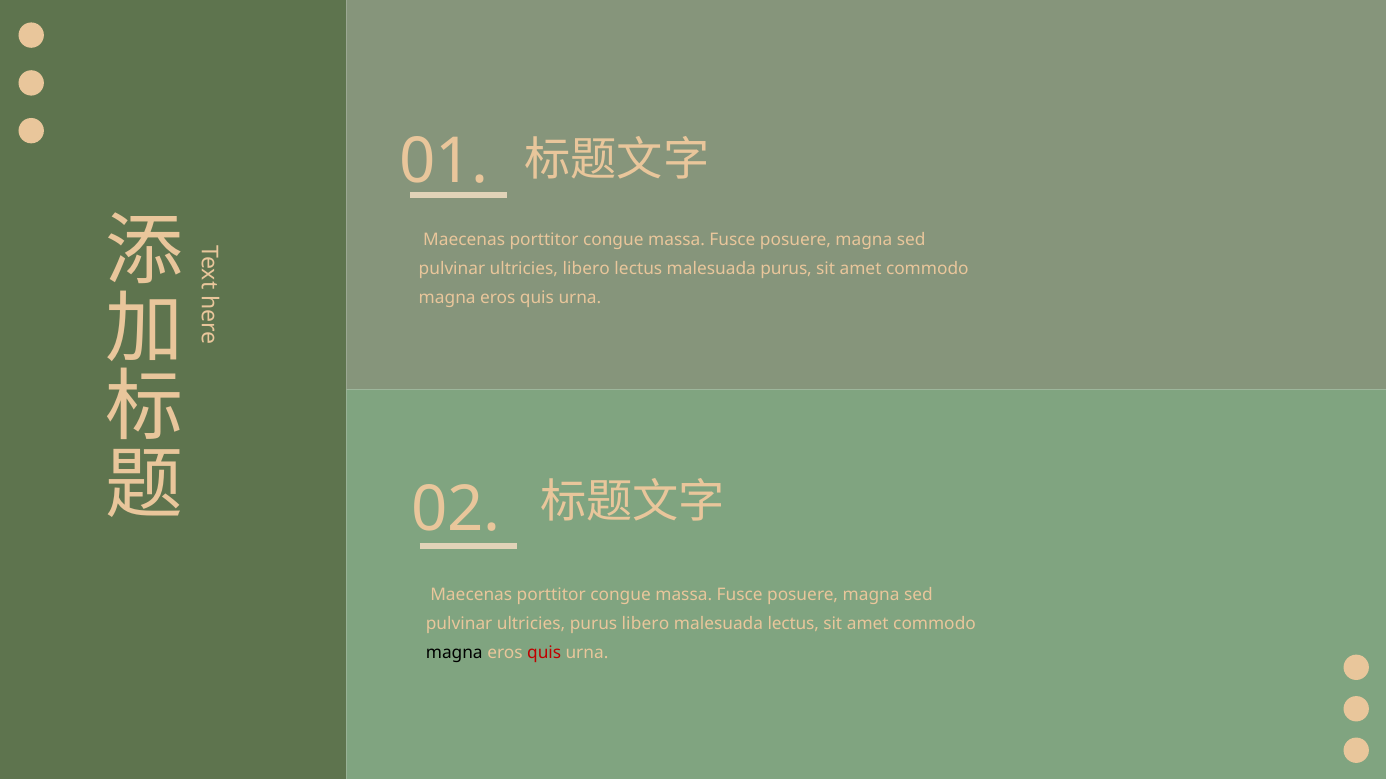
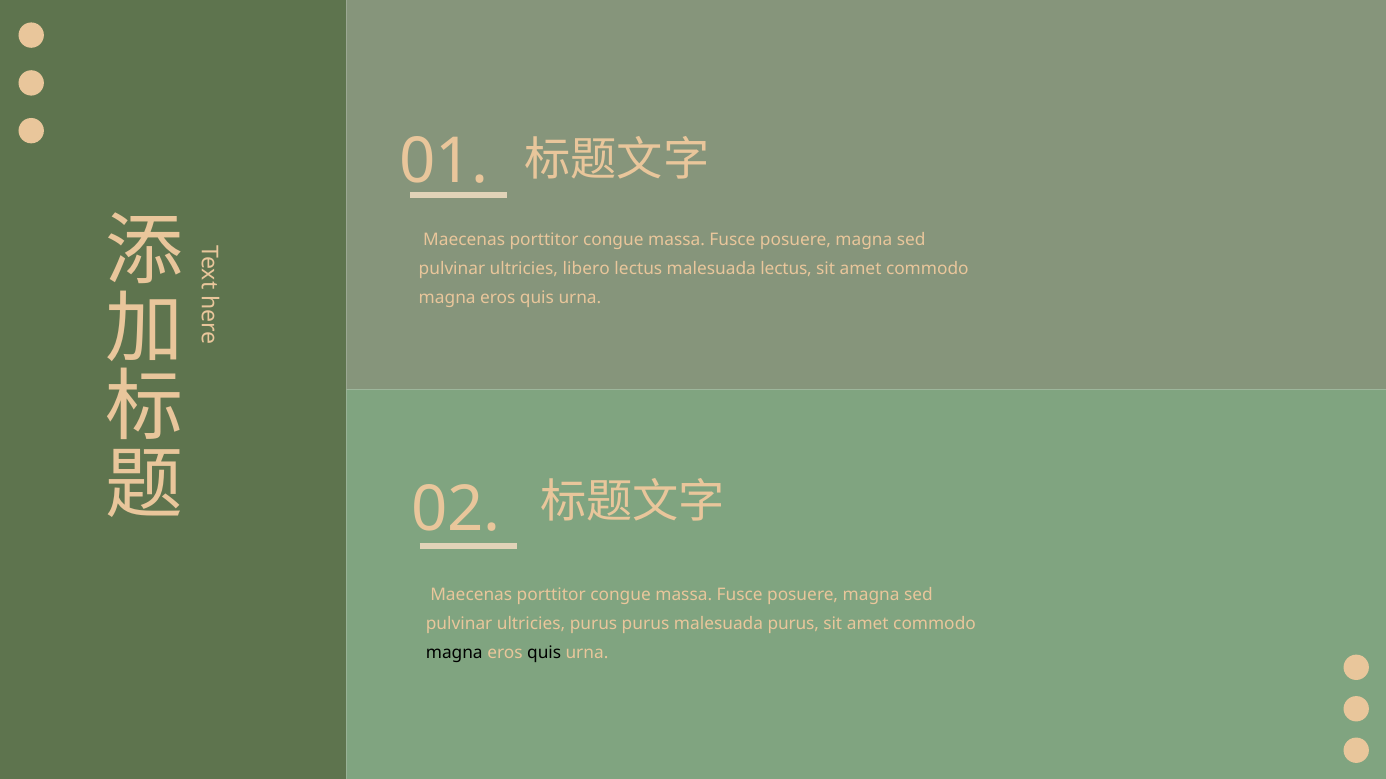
malesuada purus: purus -> lectus
purus libero: libero -> purus
malesuada lectus: lectus -> purus
quis at (544, 653) colour: red -> black
